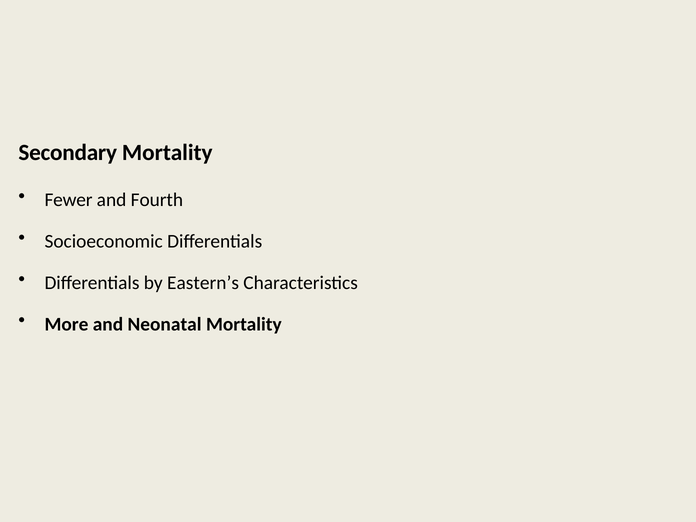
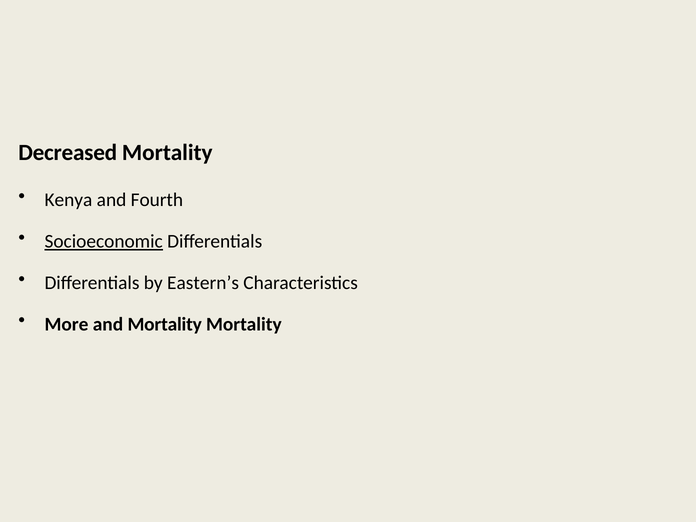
Secondary: Secondary -> Decreased
Fewer: Fewer -> Kenya
Socioeconomic underline: none -> present
and Neonatal: Neonatal -> Mortality
